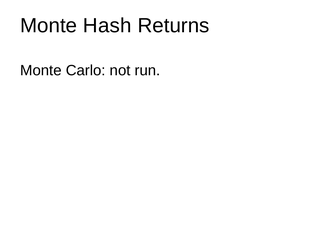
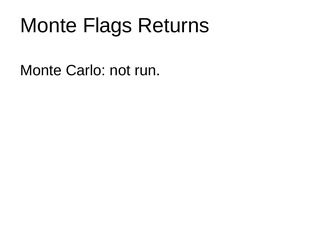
Hash: Hash -> Flags
